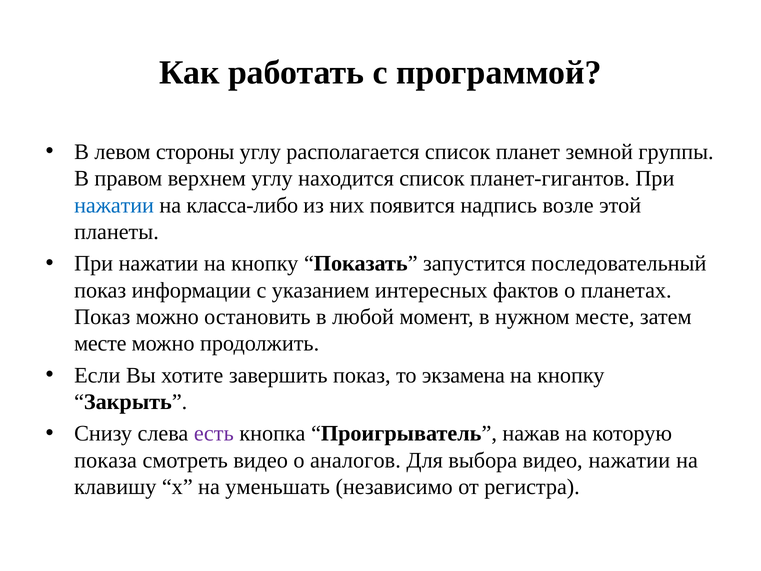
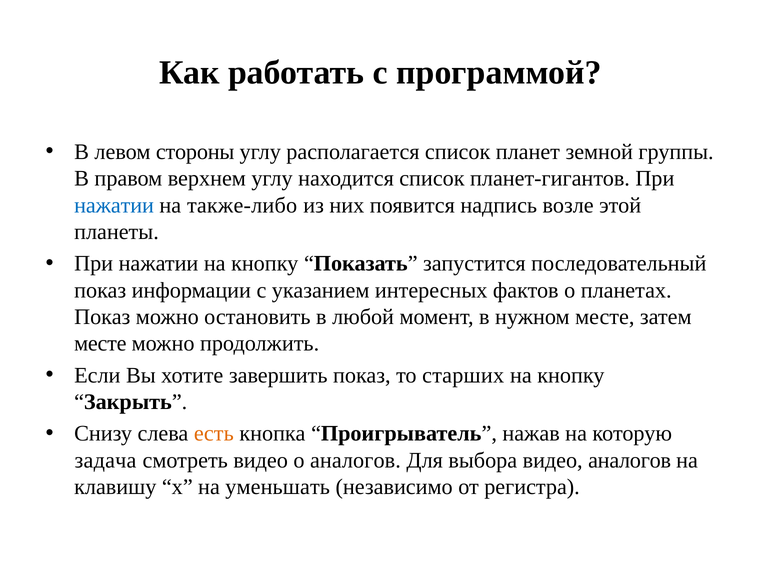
класса-либо: класса-либо -> также-либо
экзамена: экзамена -> старших
есть colour: purple -> orange
показа: показа -> задача
видео нажатии: нажатии -> аналогов
